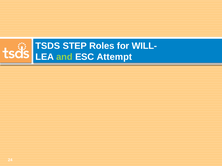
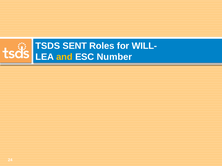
STEP: STEP -> SENT
and colour: light green -> yellow
Attempt: Attempt -> Number
